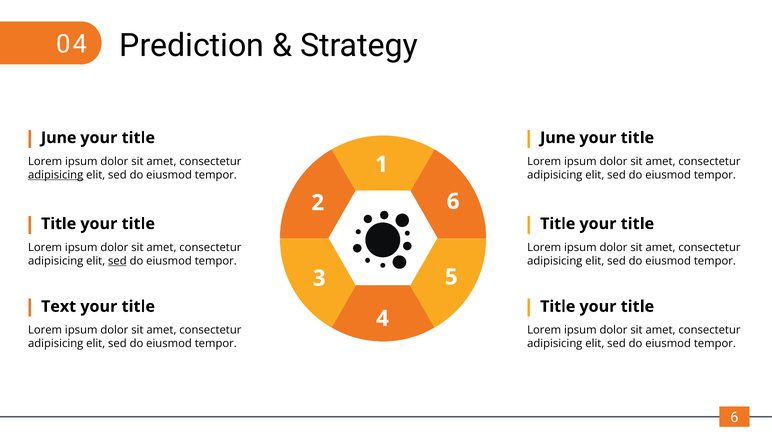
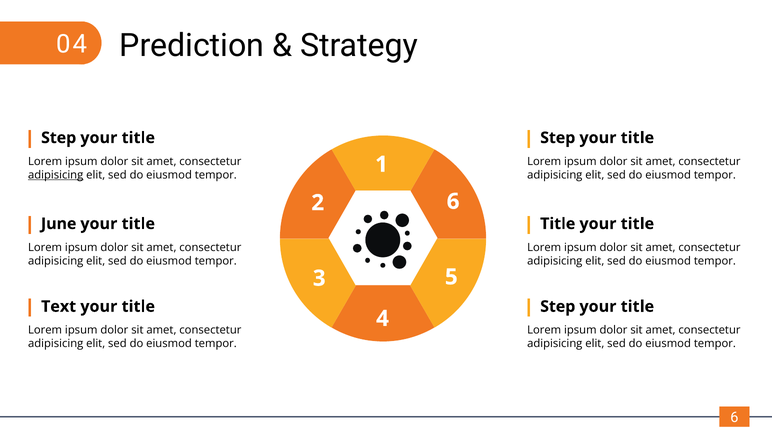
June at (59, 138): June -> Step
June at (558, 138): June -> Step
Title at (59, 224): Title -> June
sed at (117, 261) underline: present -> none
Title at (558, 307): Title -> Step
